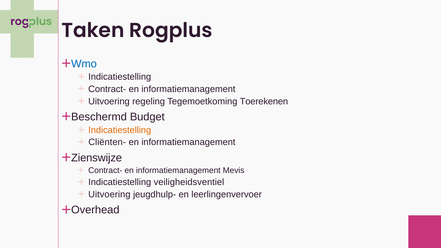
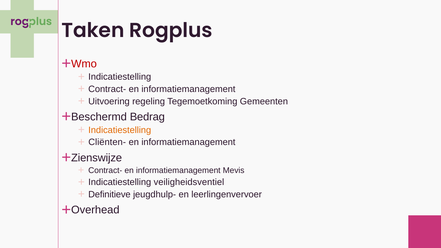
Wmo colour: blue -> red
Toerekenen: Toerekenen -> Gemeenten
Budget: Budget -> Bedrag
Uitvoering at (109, 194): Uitvoering -> Definitieve
